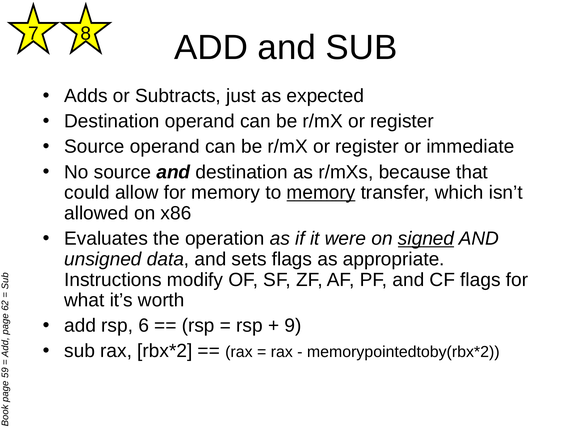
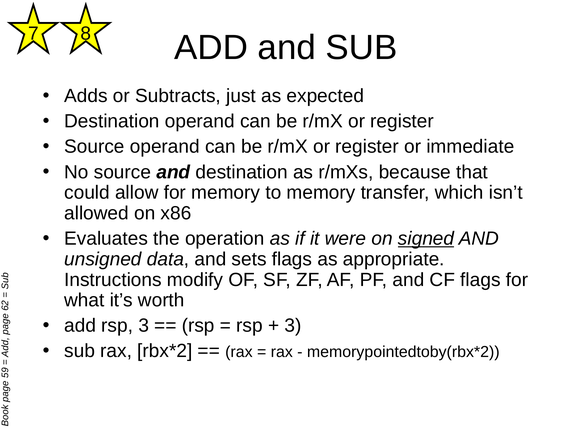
memory at (321, 193) underline: present -> none
rsp 6: 6 -> 3
9 at (293, 326): 9 -> 3
